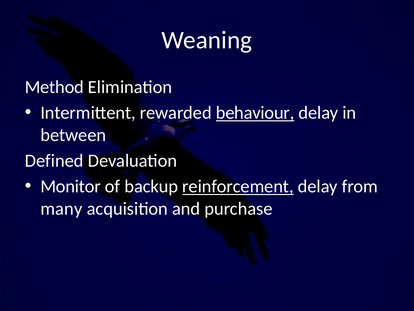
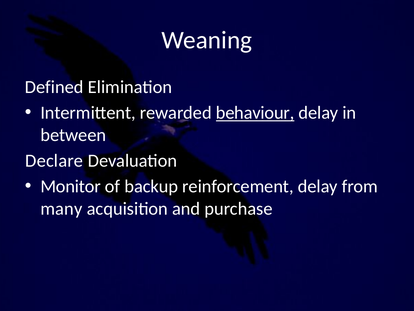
Method: Method -> Defined
Defined: Defined -> Declare
reinforcement underline: present -> none
